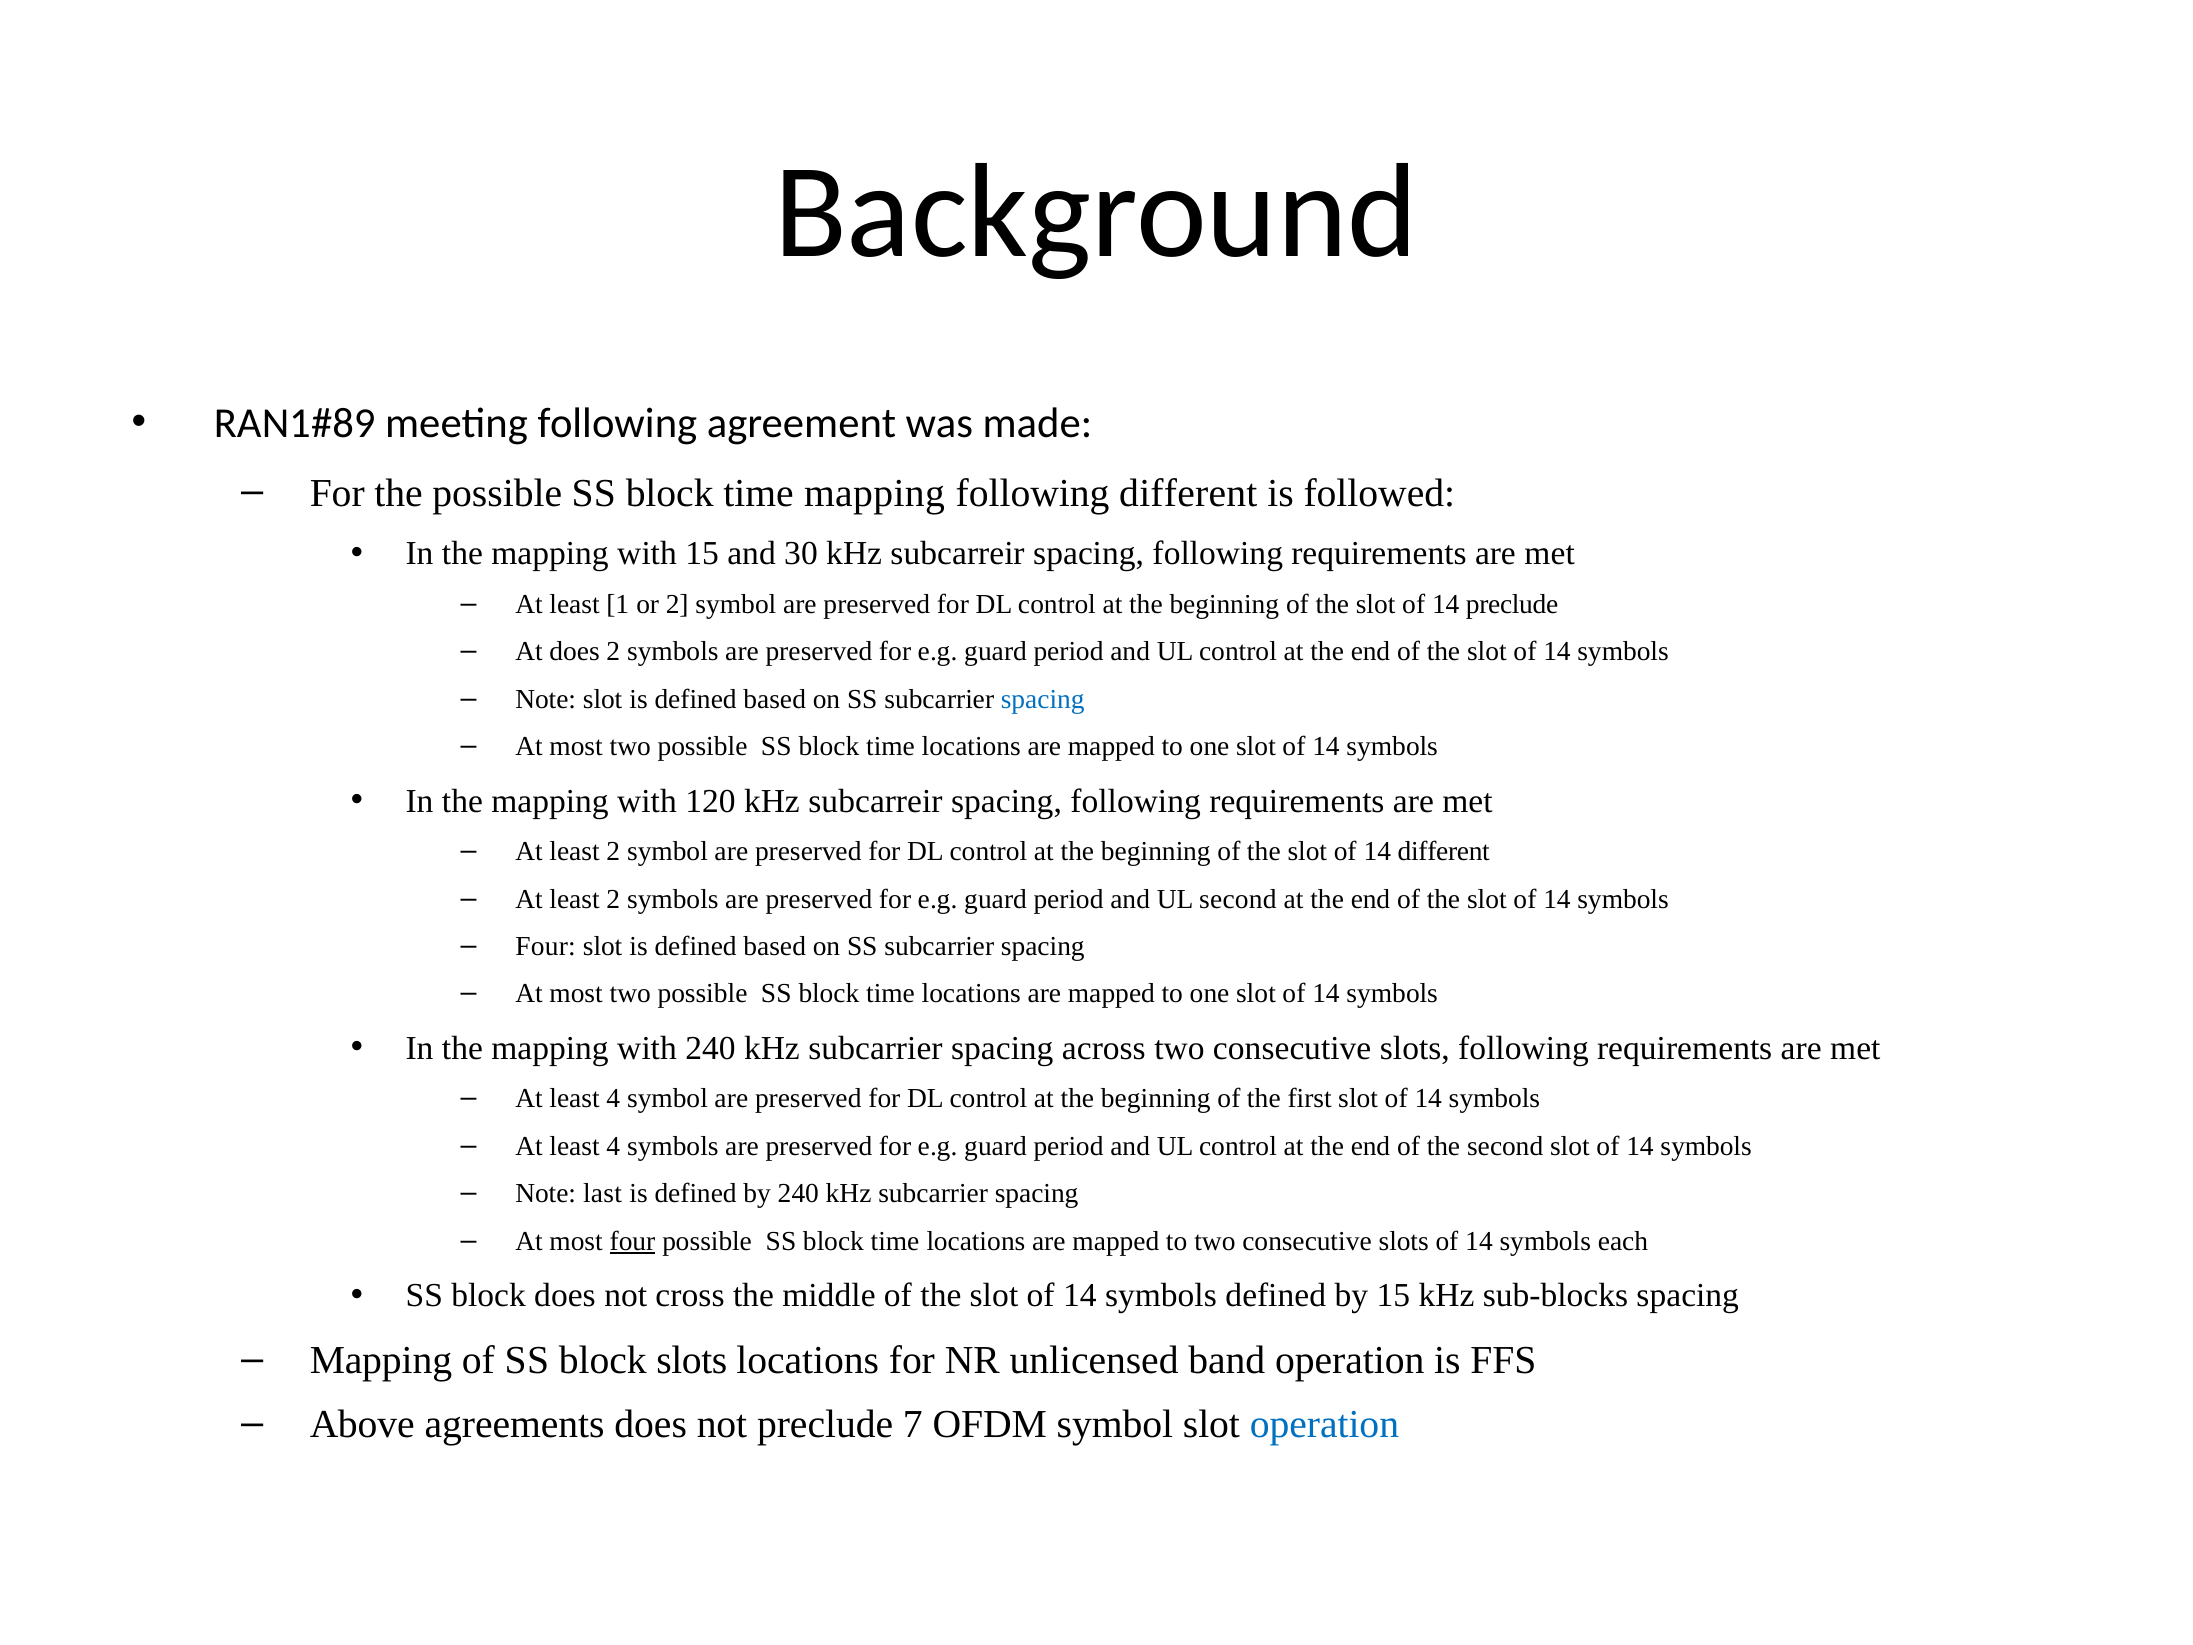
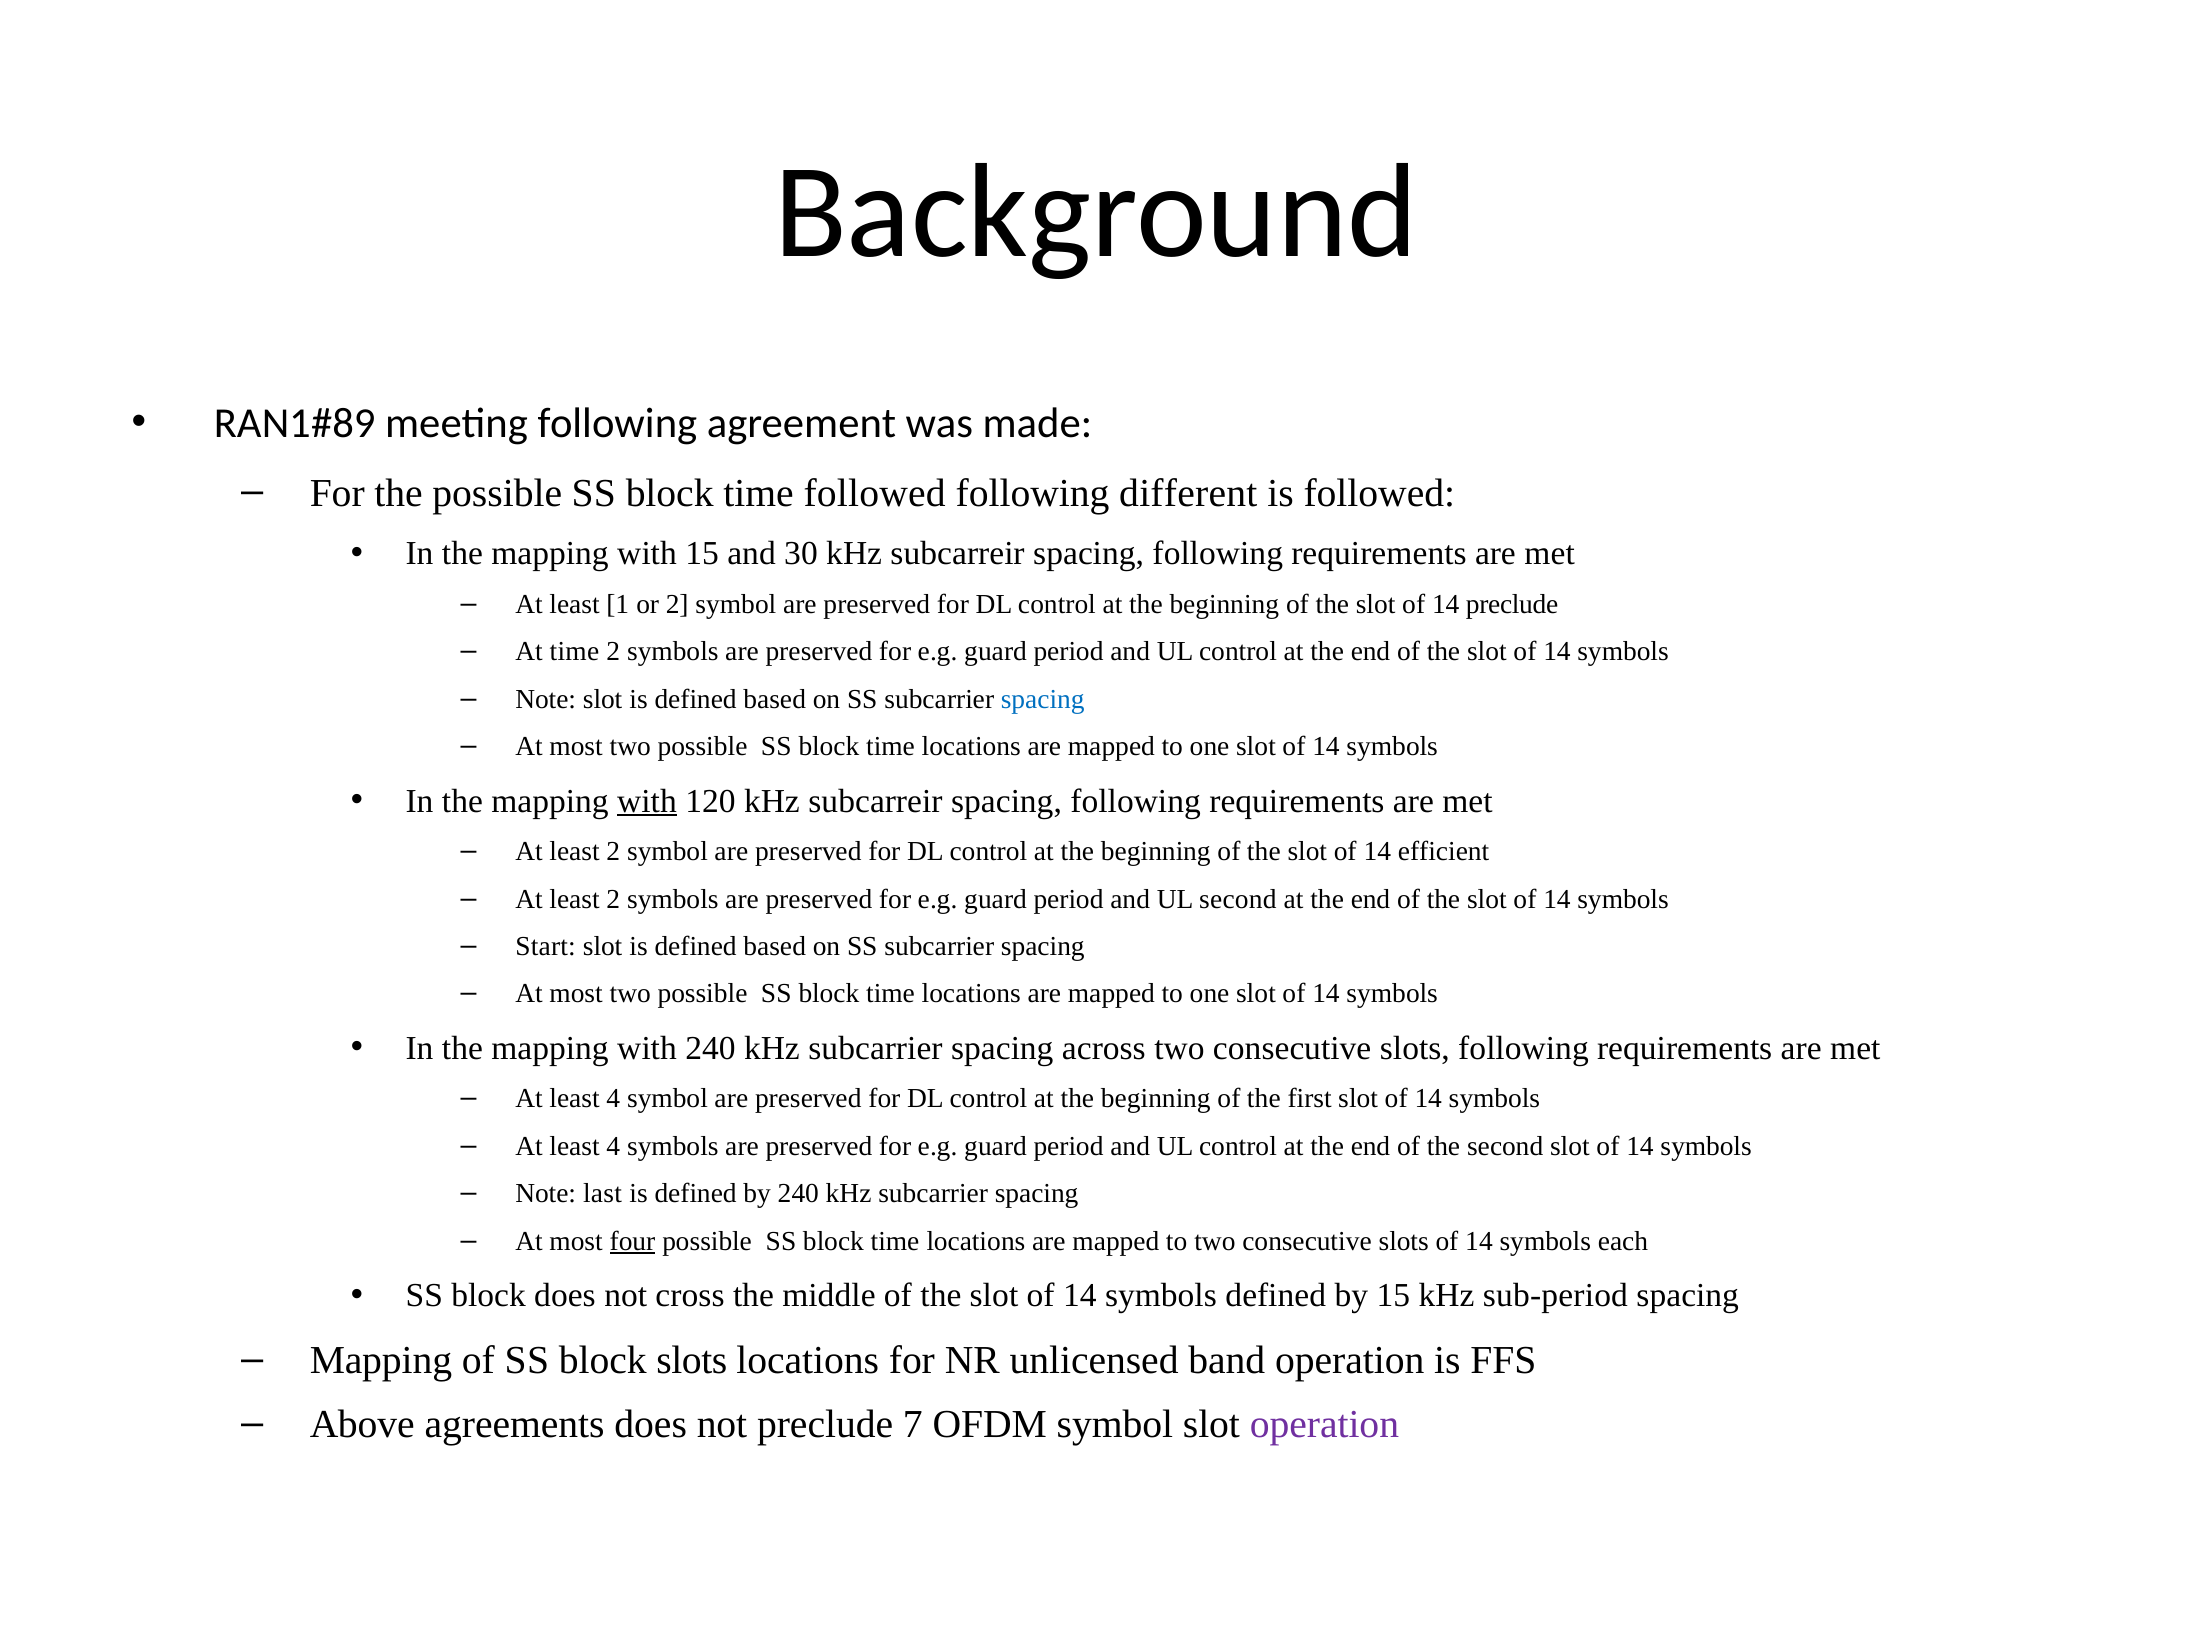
time mapping: mapping -> followed
At does: does -> time
with at (647, 801) underline: none -> present
14 different: different -> efficient
Four at (546, 946): Four -> Start
sub-blocks: sub-blocks -> sub-period
operation at (1324, 1425) colour: blue -> purple
